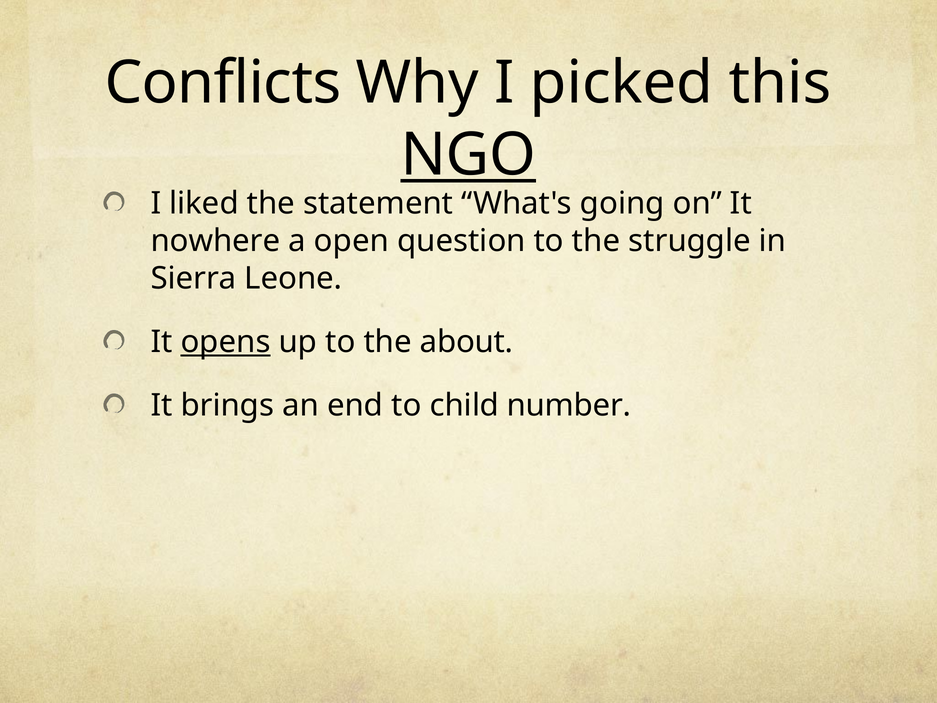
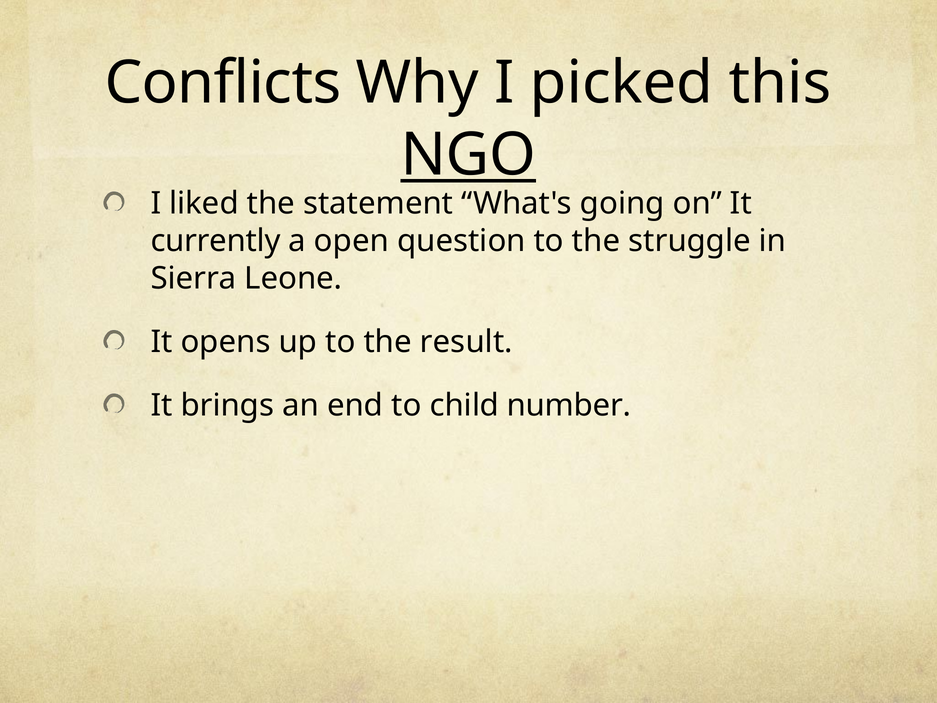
nowhere: nowhere -> currently
opens underline: present -> none
about: about -> result
